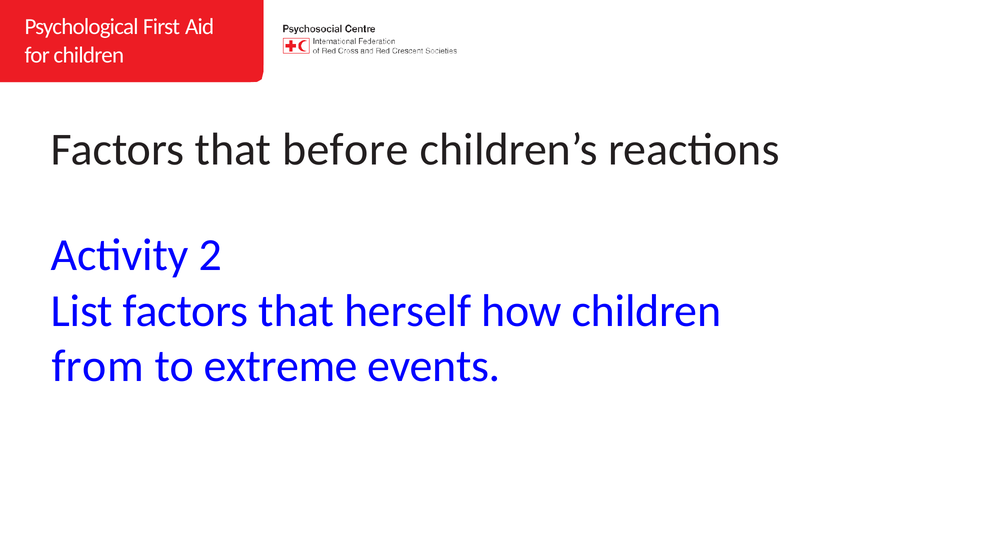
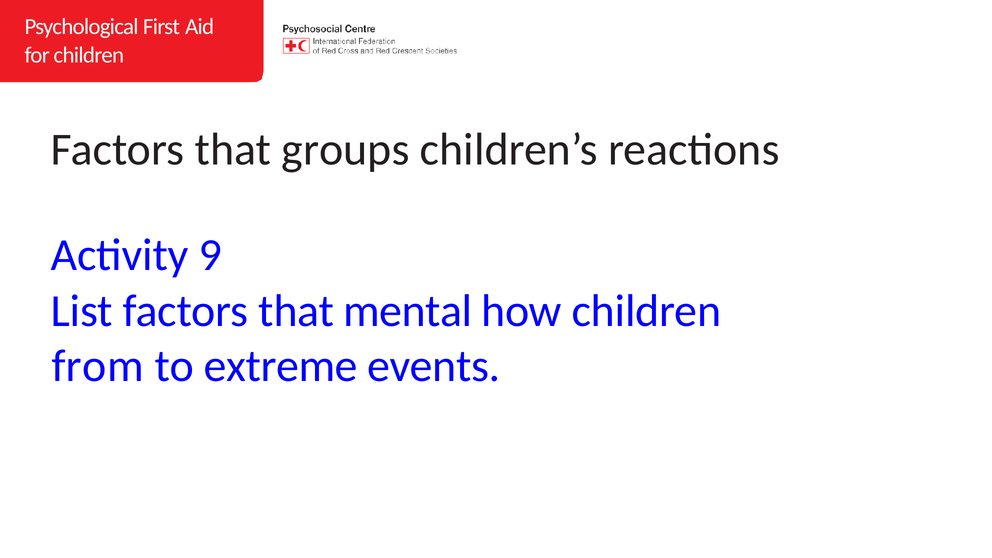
before: before -> groups
2: 2 -> 9
herself: herself -> mental
